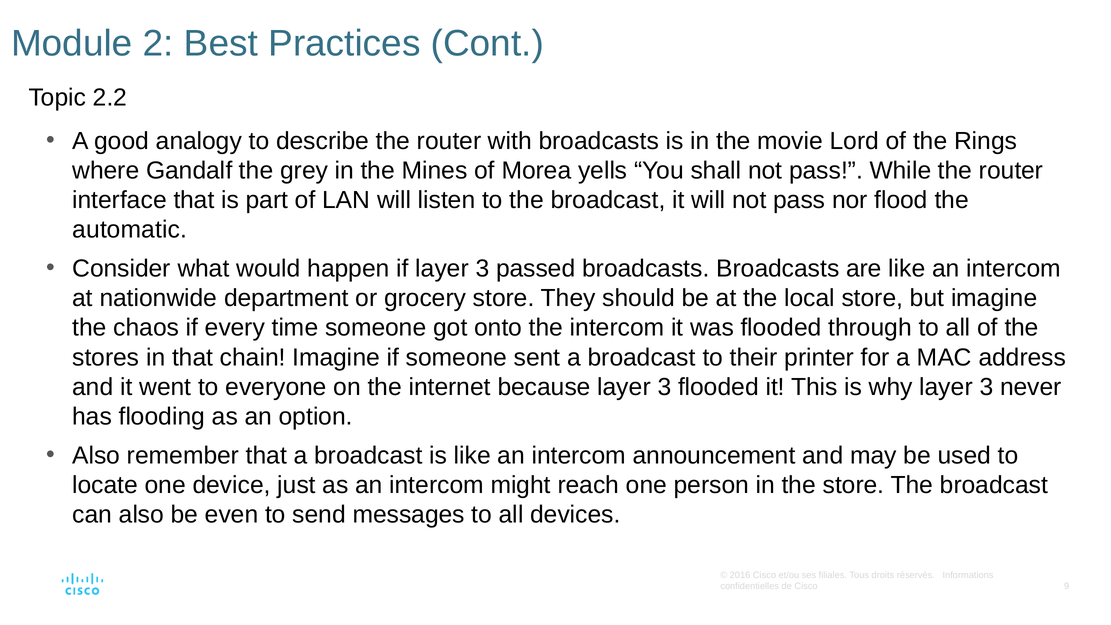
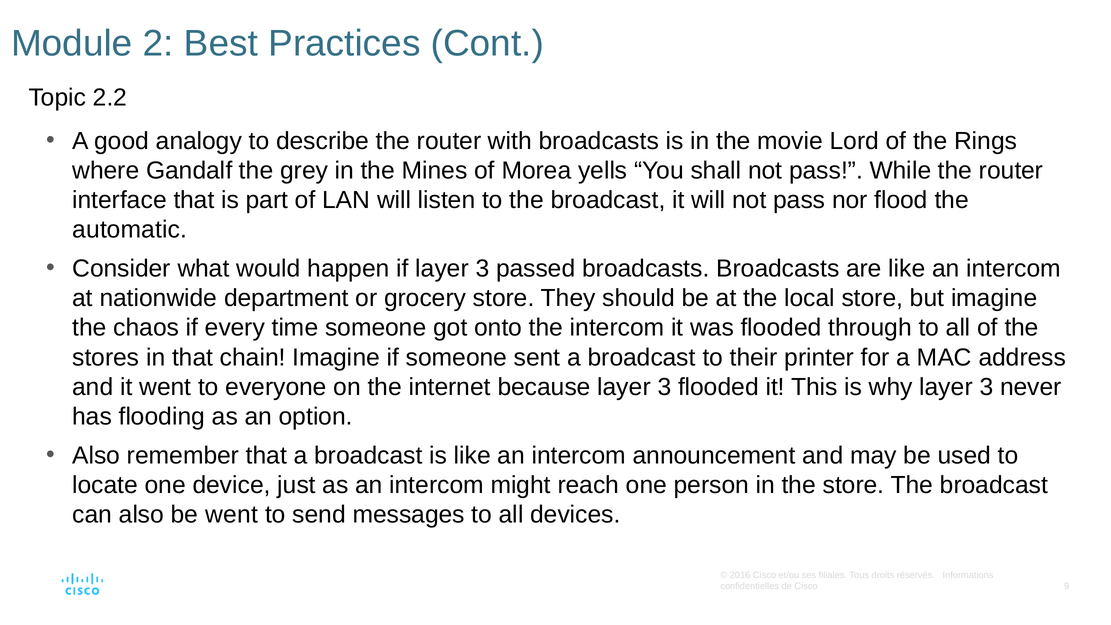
be even: even -> went
